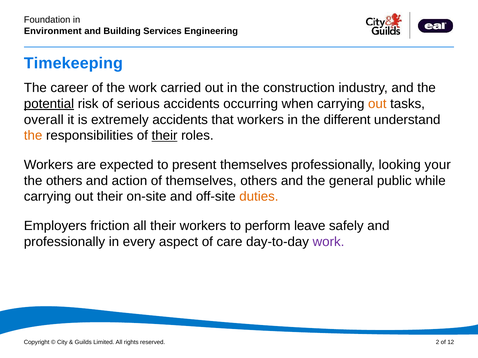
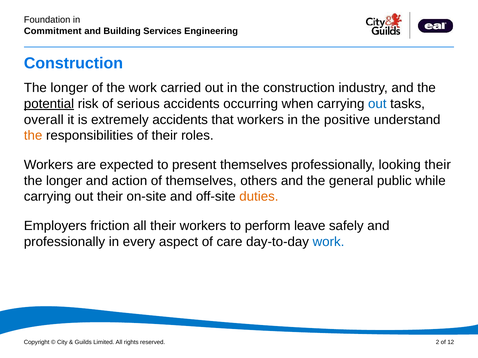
Environment: Environment -> Commitment
Timekeeping at (73, 63): Timekeeping -> Construction
career at (69, 88): career -> longer
out at (377, 104) colour: orange -> blue
different: different -> positive
their at (165, 136) underline: present -> none
looking your: your -> their
others at (64, 181): others -> longer
work at (329, 242) colour: purple -> blue
